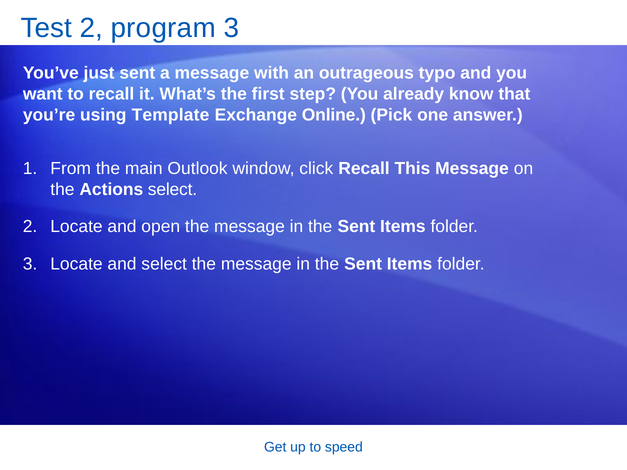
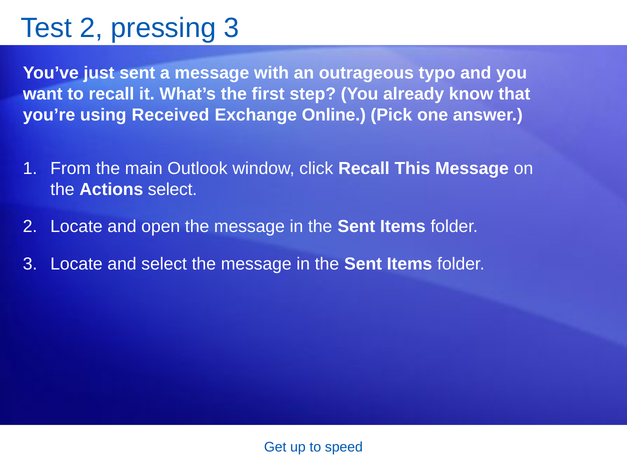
program: program -> pressing
Template: Template -> Received
